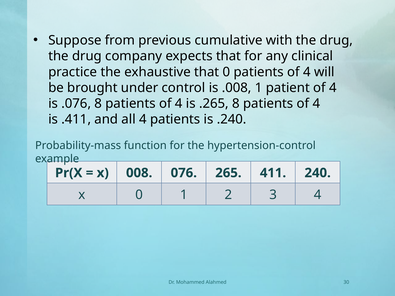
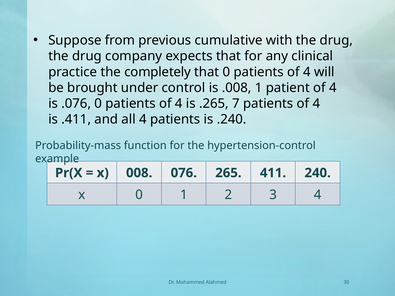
exhaustive: exhaustive -> completely
.076 8: 8 -> 0
.265 8: 8 -> 7
